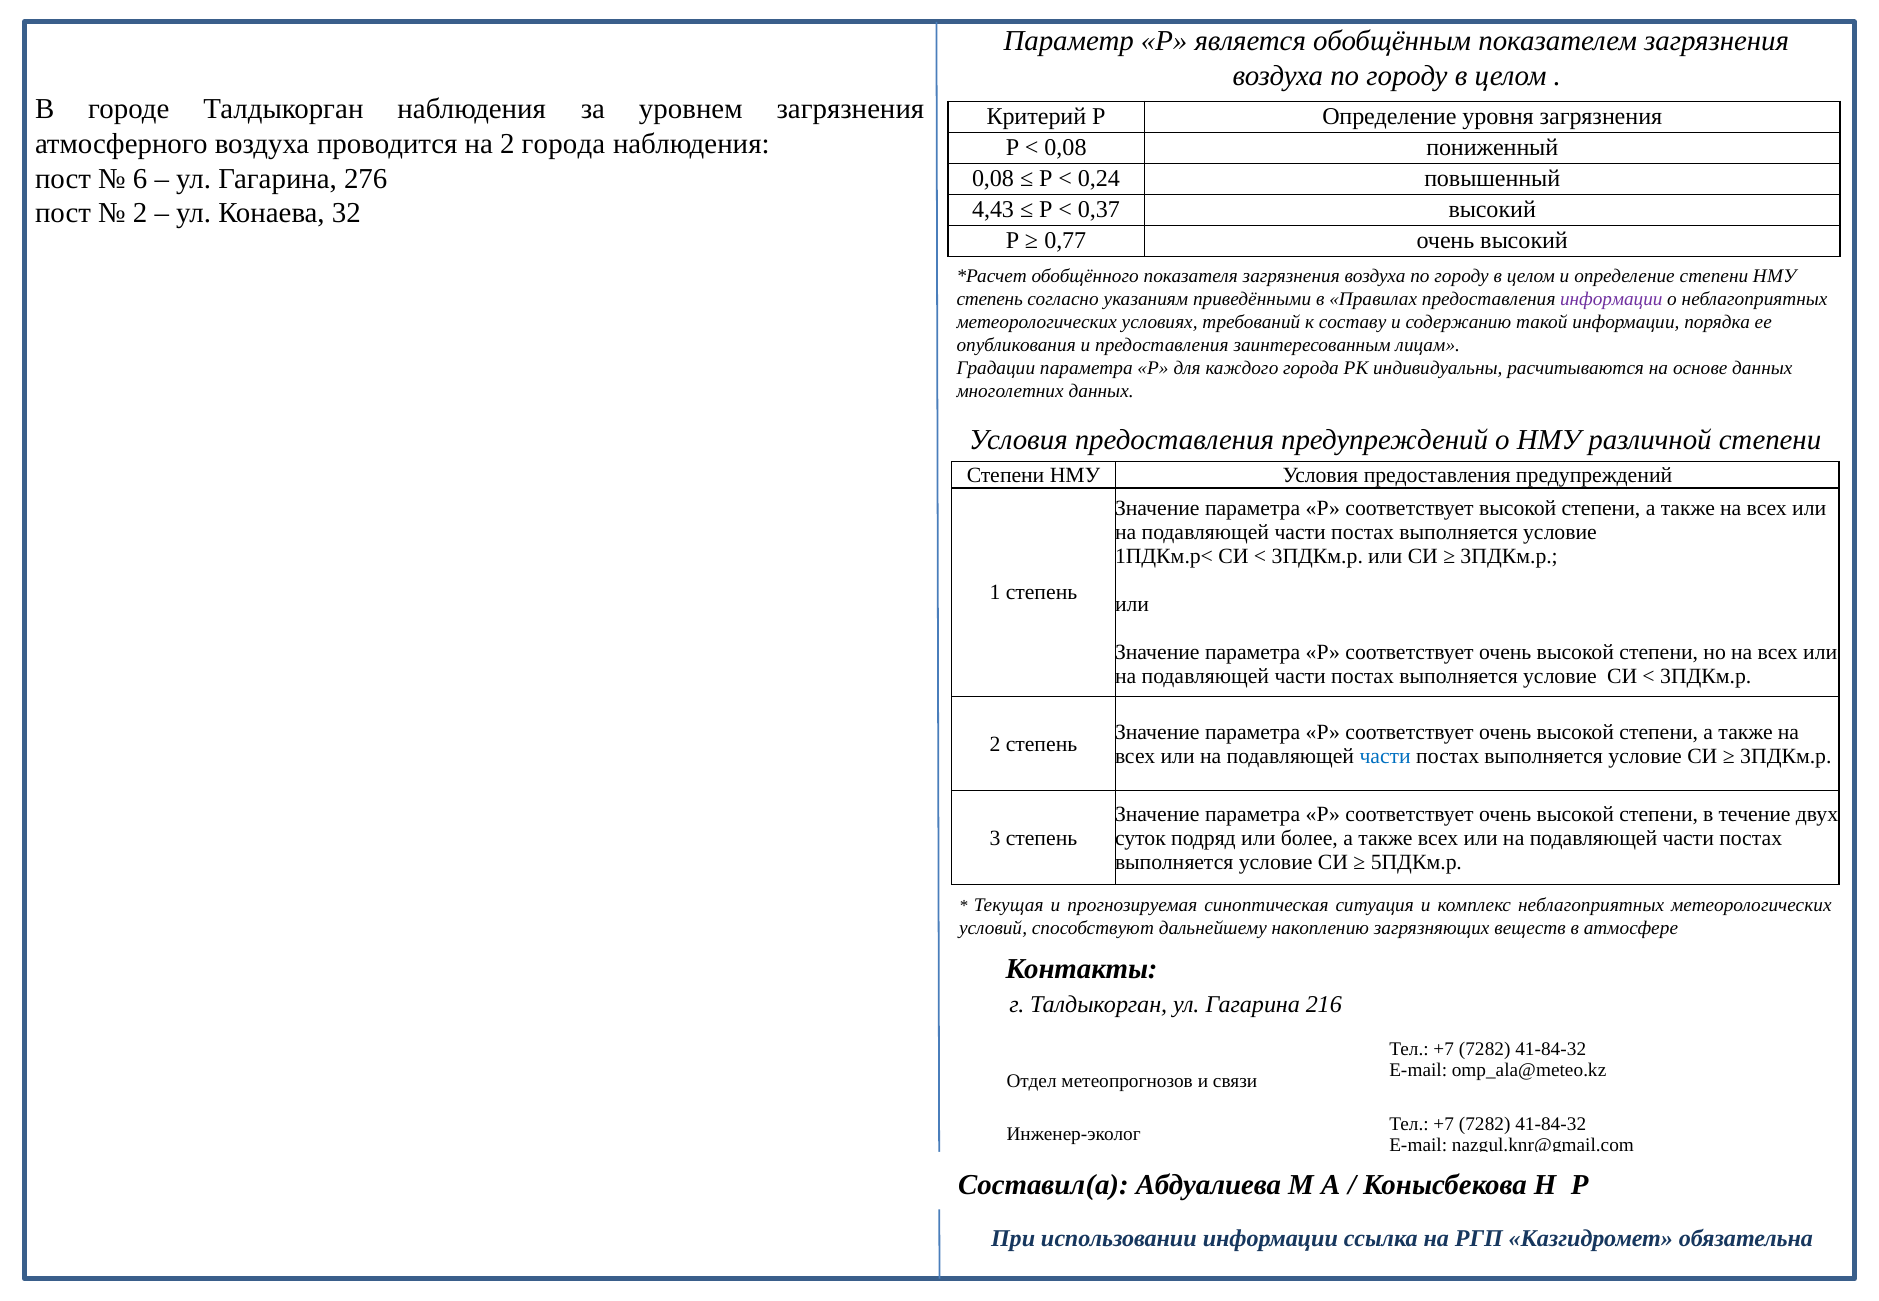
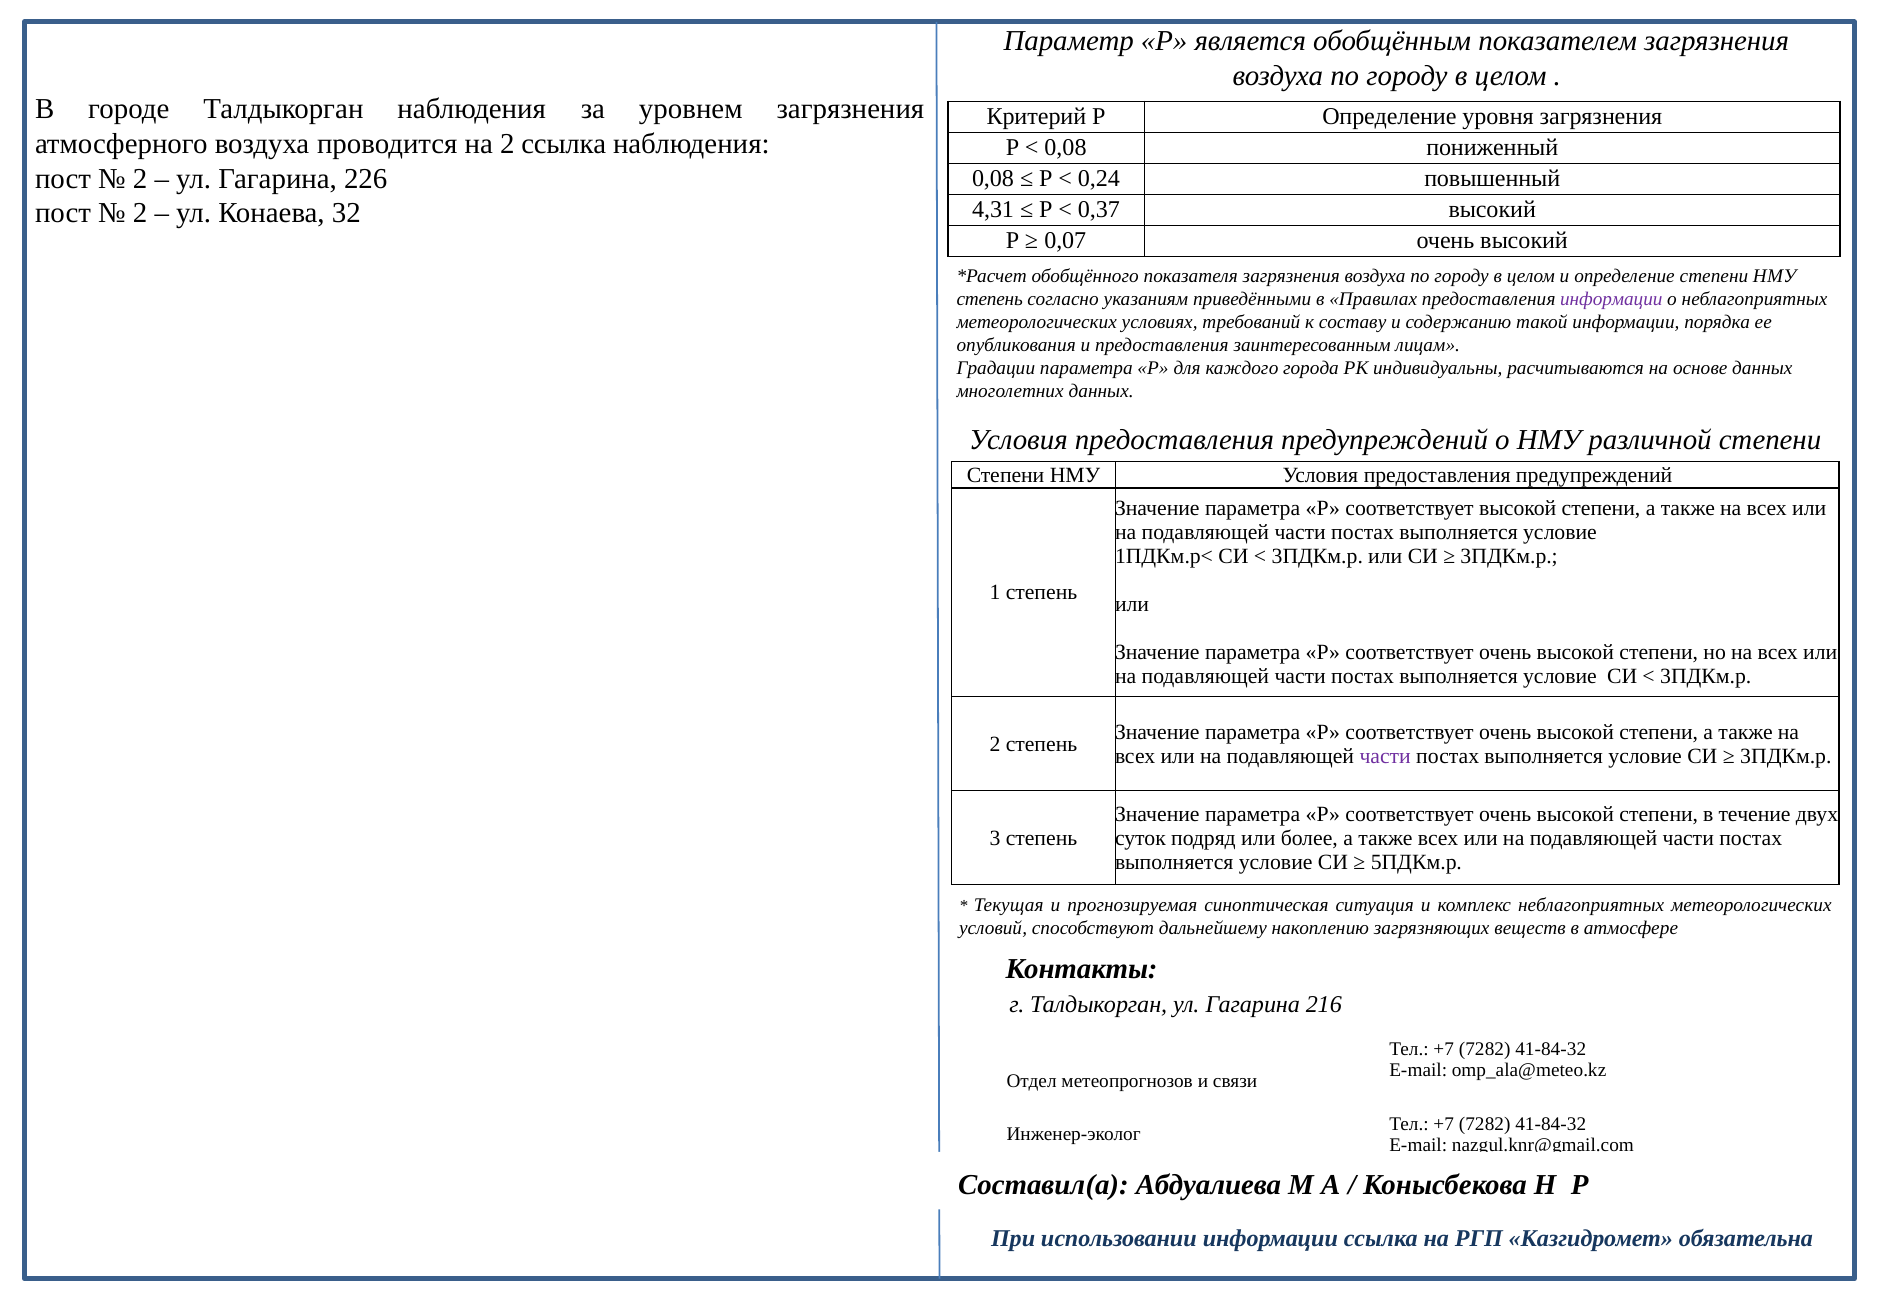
2 города: города -> ссылка
6 at (140, 179): 6 -> 2
276: 276 -> 226
4,43: 4,43 -> 4,31
0,77: 0,77 -> 0,07
части at (1385, 756) colour: blue -> purple
